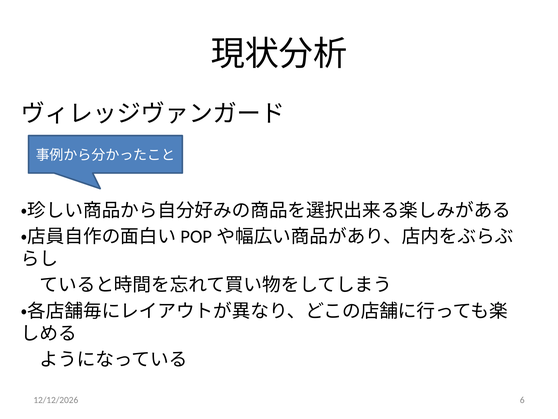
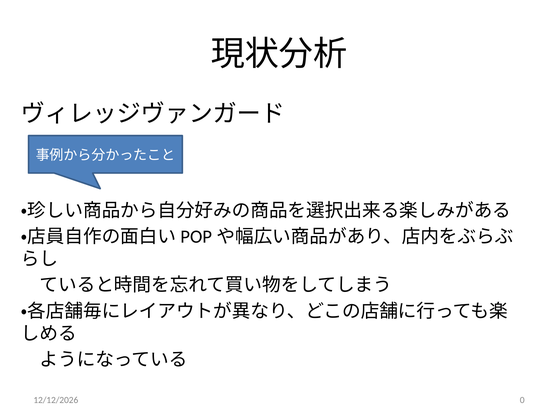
6: 6 -> 0
